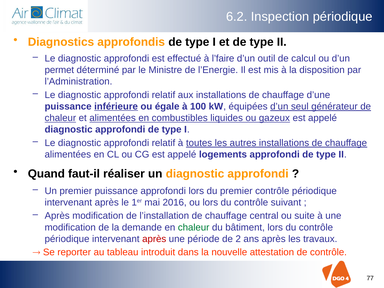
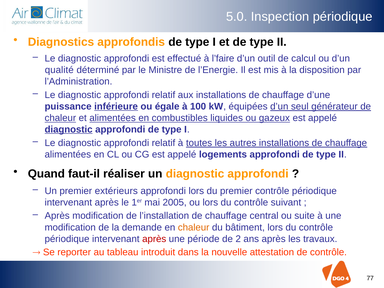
6.2: 6.2 -> 5.0
permet: permet -> qualité
diagnostic at (69, 129) underline: none -> present
premier puissance: puissance -> extérieurs
2016: 2016 -> 2005
chaleur at (194, 227) colour: green -> orange
